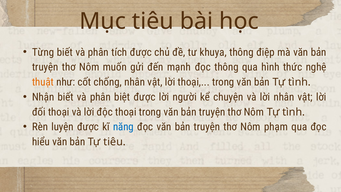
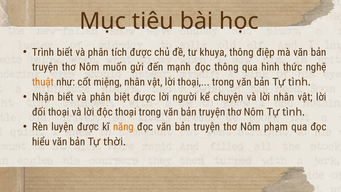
Từng: Từng -> Trình
chống: chống -> miệng
năng colour: blue -> orange
Tự tiêu: tiêu -> thời
